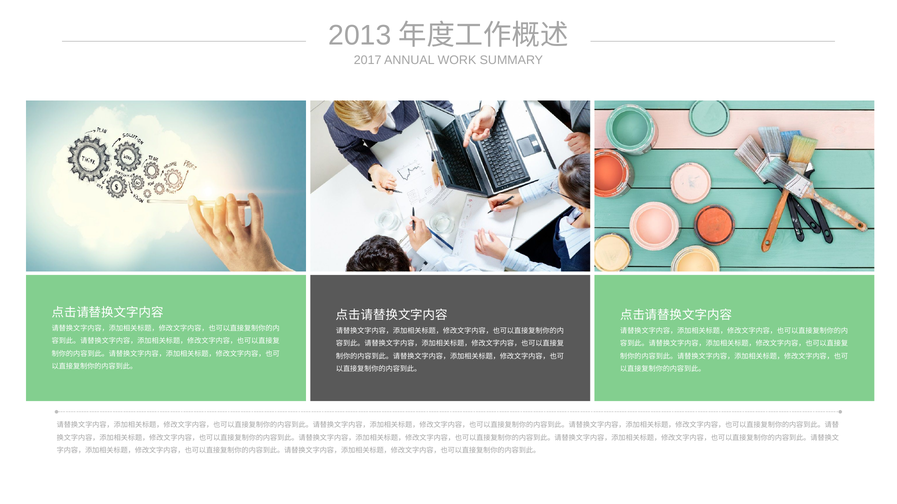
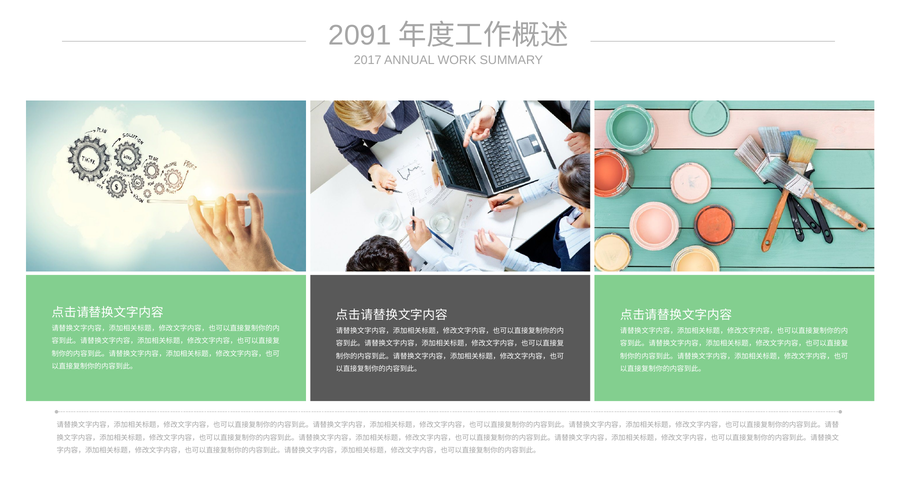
2013: 2013 -> 2091
